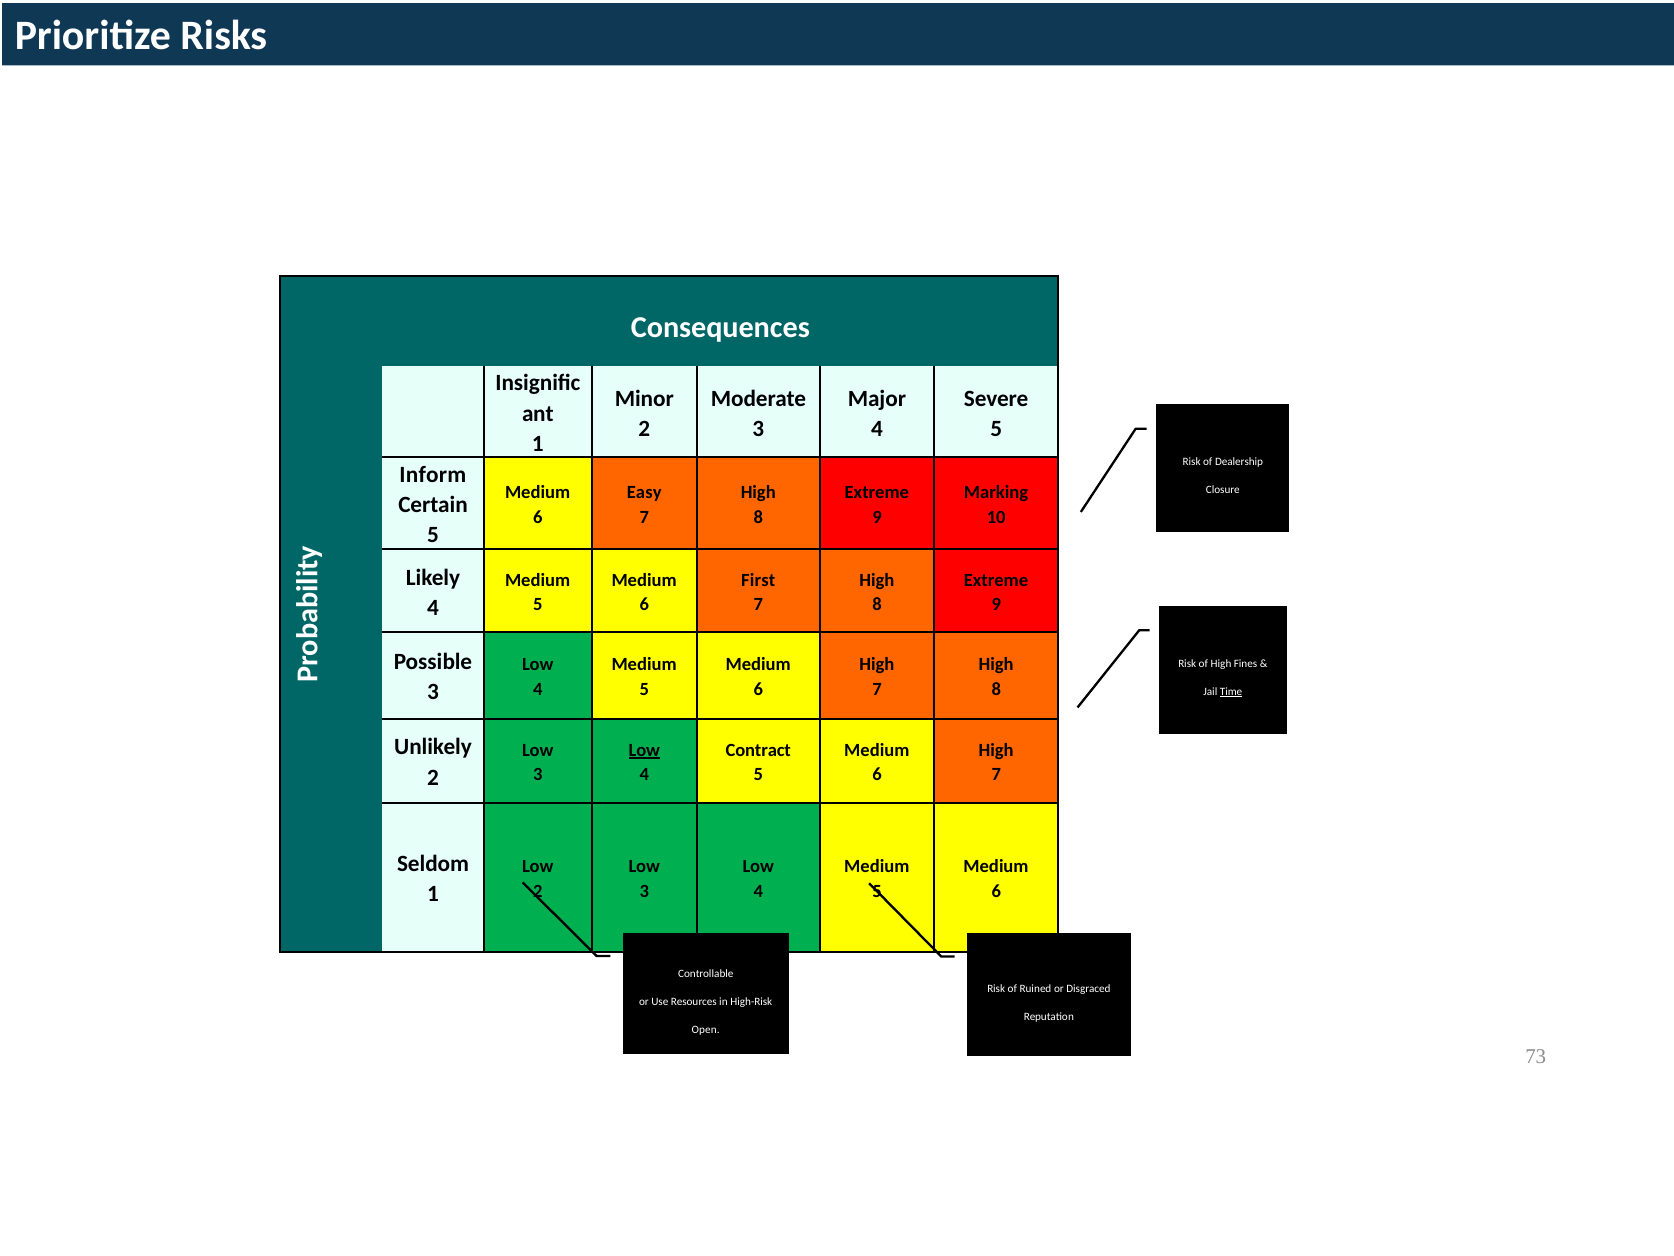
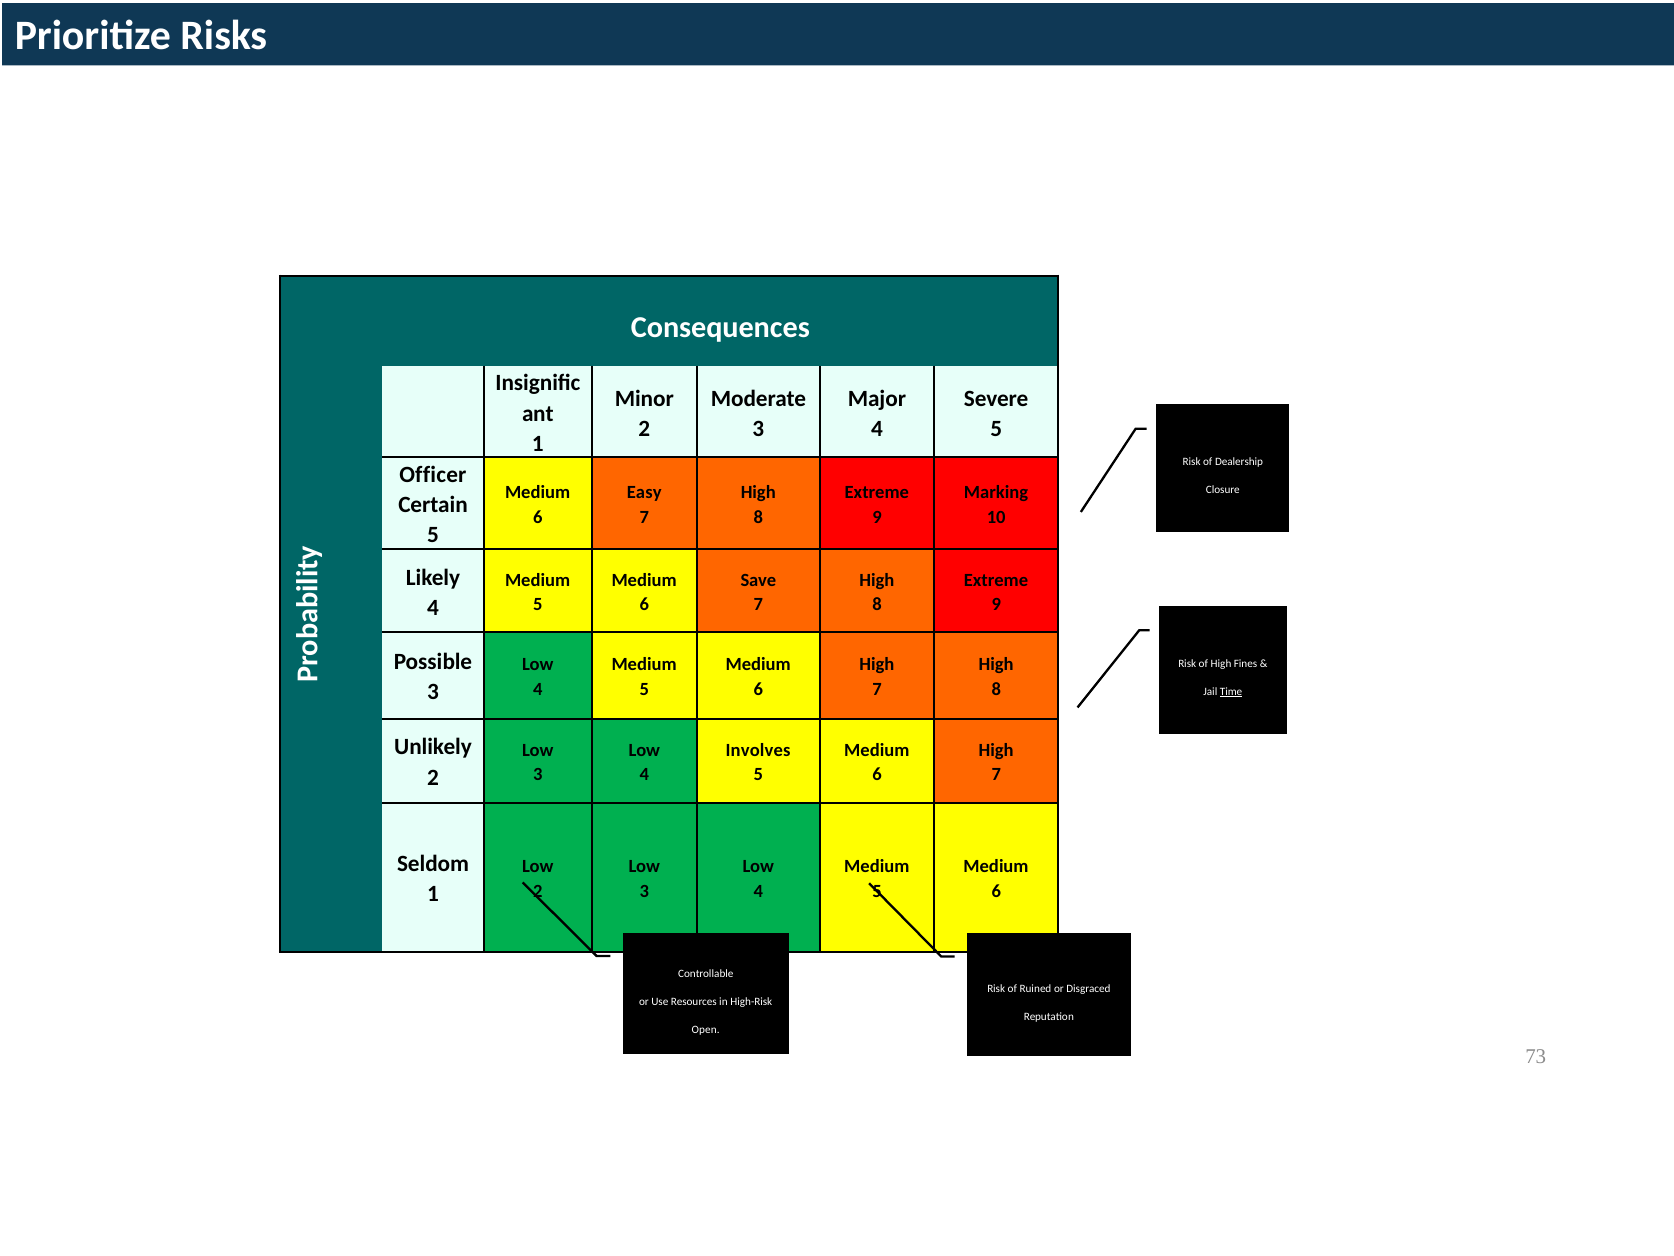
Inform: Inform -> Officer
First: First -> Save
Low at (644, 750) underline: present -> none
Contract: Contract -> Involves
